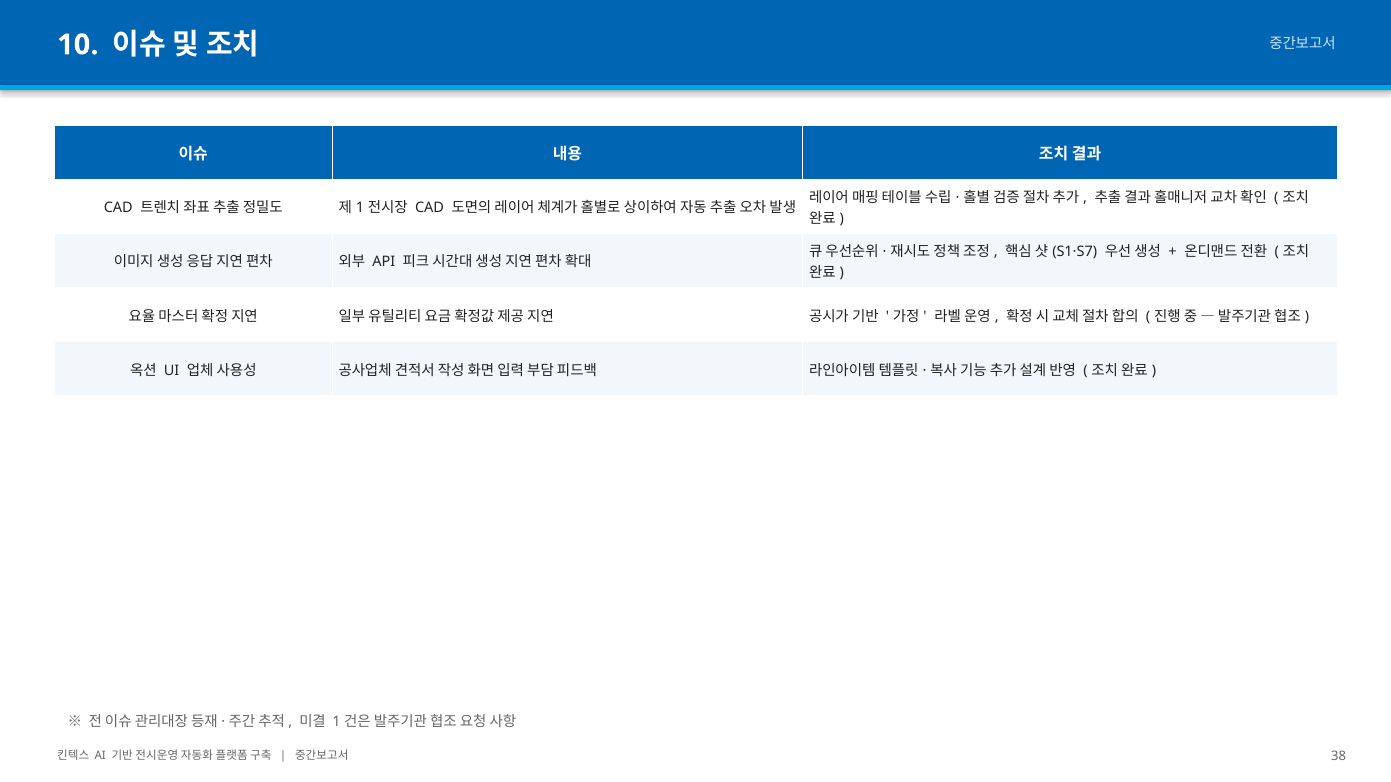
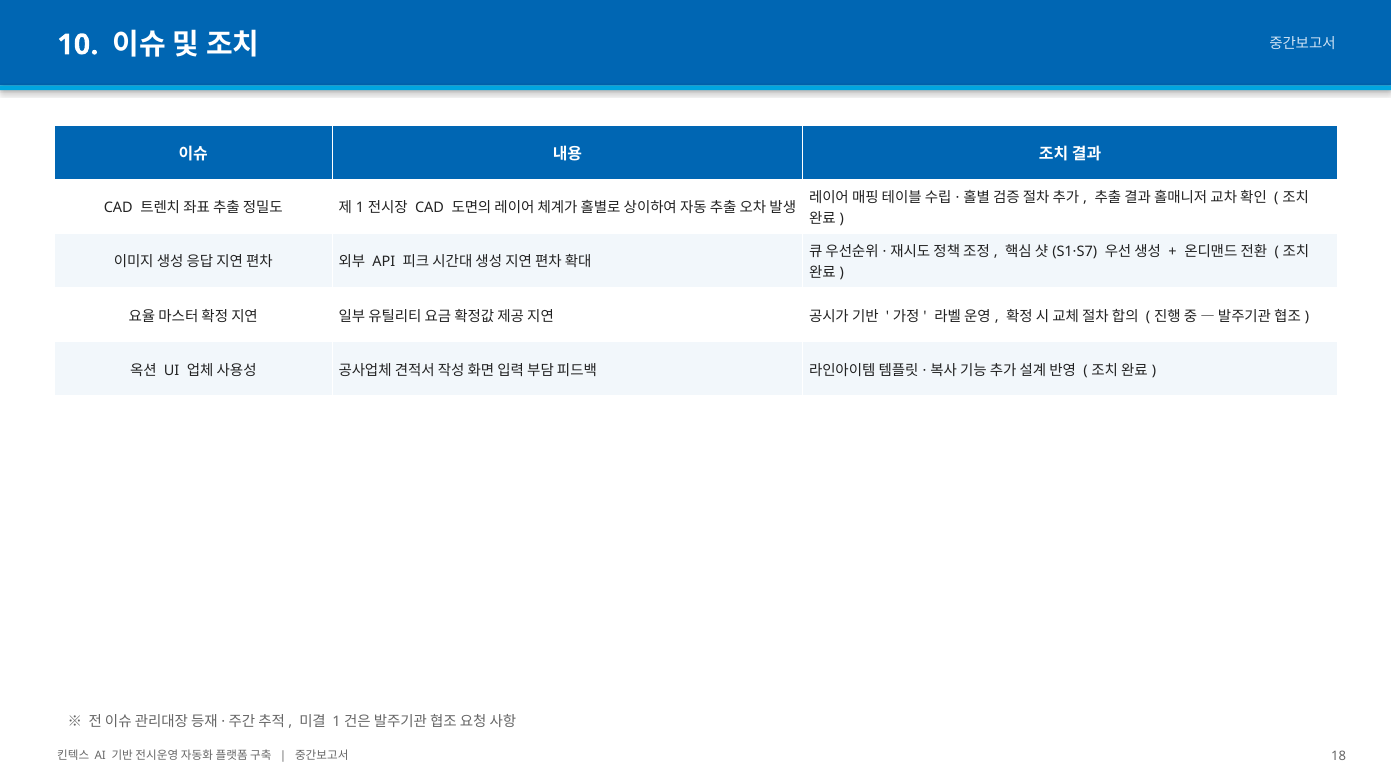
38: 38 -> 18
